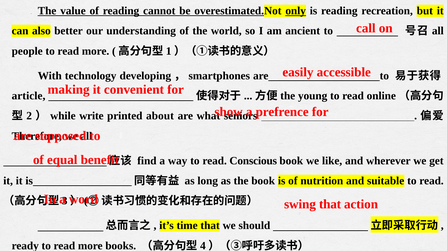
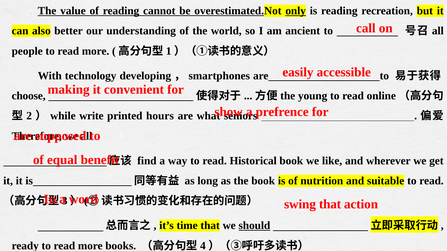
article: article -> choose
about: about -> hours
Conscious: Conscious -> Historical
should underline: none -> present
